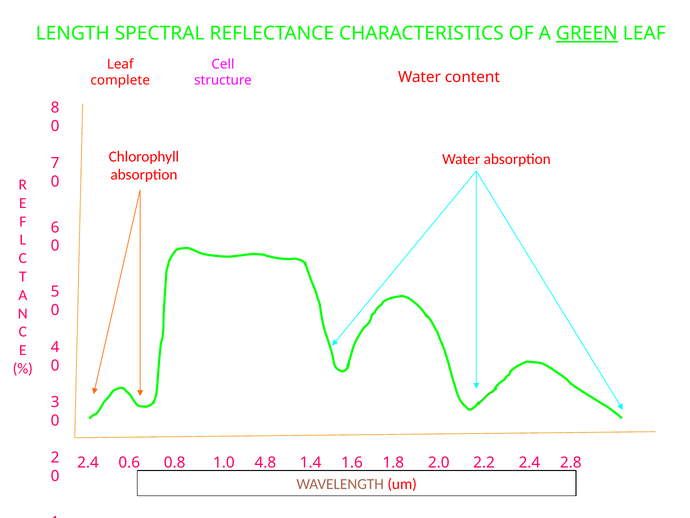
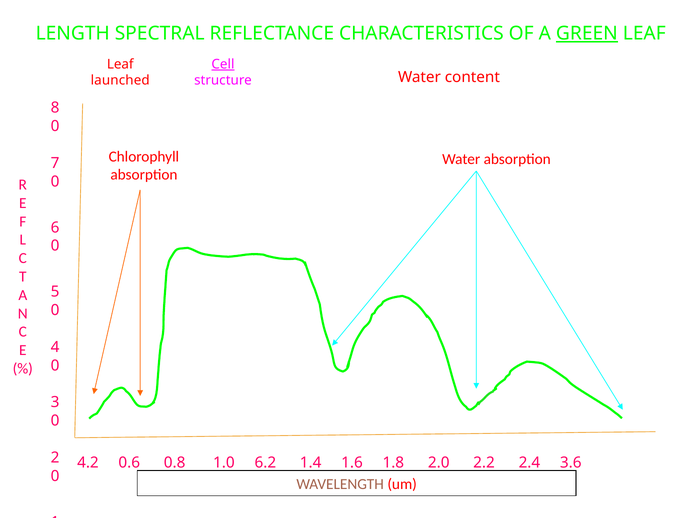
Cell underline: none -> present
complete: complete -> launched
2.4 at (88, 462): 2.4 -> 4.2
4.8: 4.8 -> 6.2
2.8: 2.8 -> 3.6
